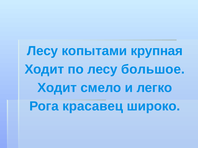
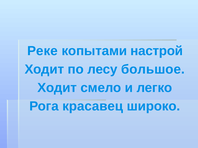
Лесу at (43, 51): Лесу -> Реке
крупная: крупная -> настрой
